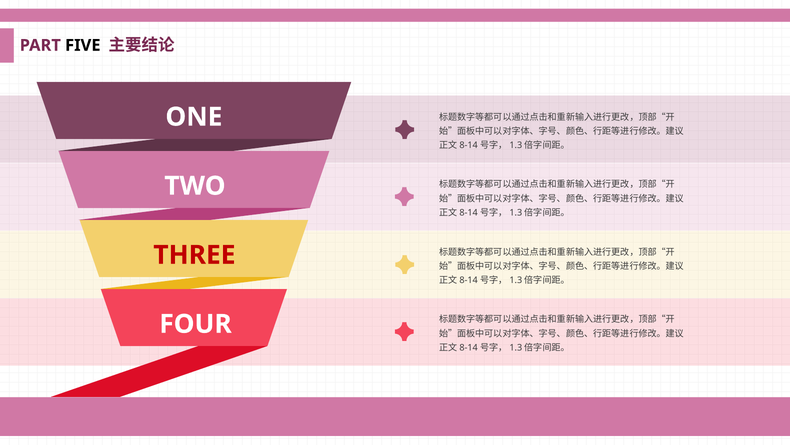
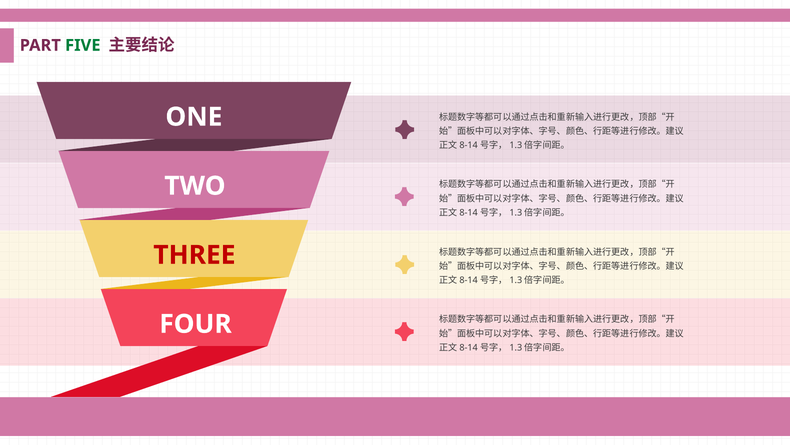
FIVE colour: black -> green
